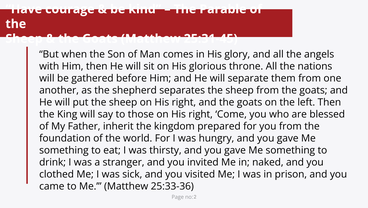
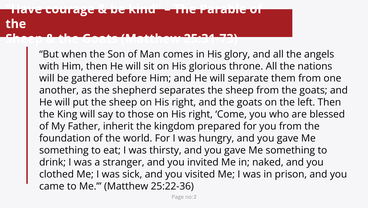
25:31-45: 25:31-45 -> 25:31-73
25:33-36: 25:33-36 -> 25:22-36
